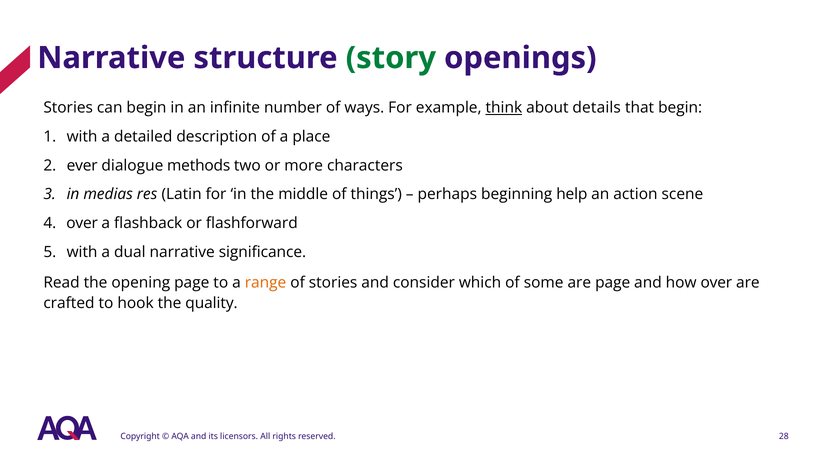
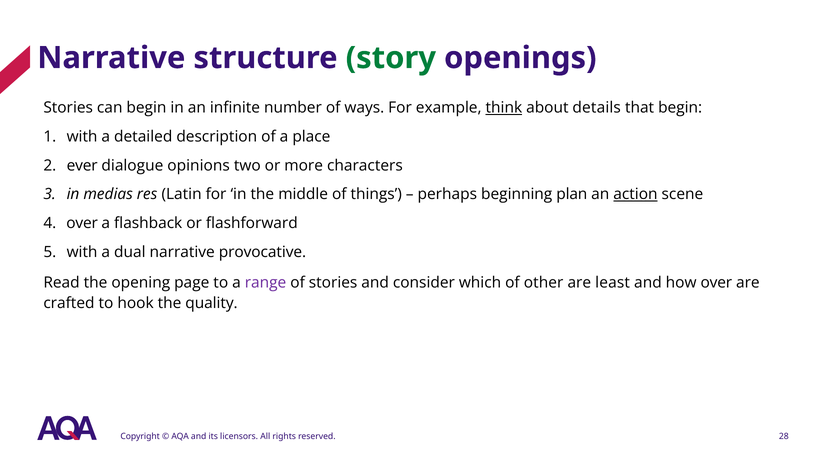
methods: methods -> opinions
help: help -> plan
action underline: none -> present
significance: significance -> provocative
range colour: orange -> purple
some: some -> other
are page: page -> least
